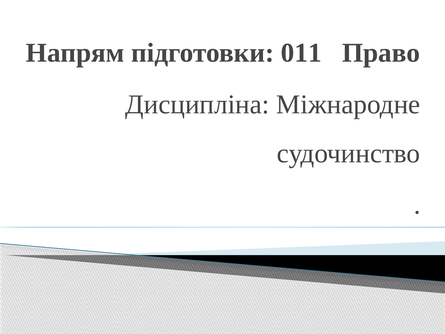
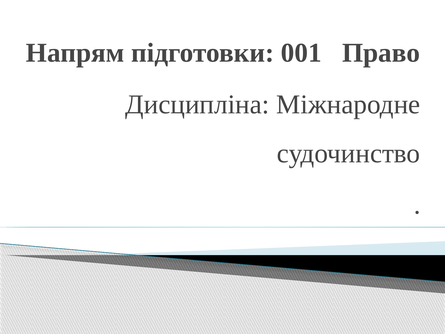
011: 011 -> 001
